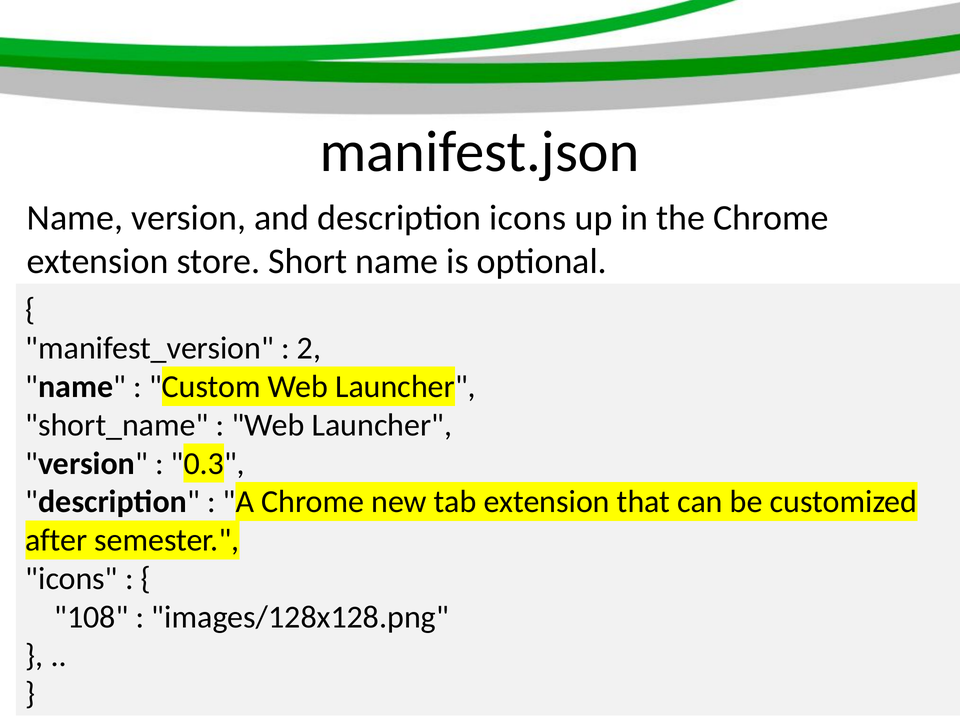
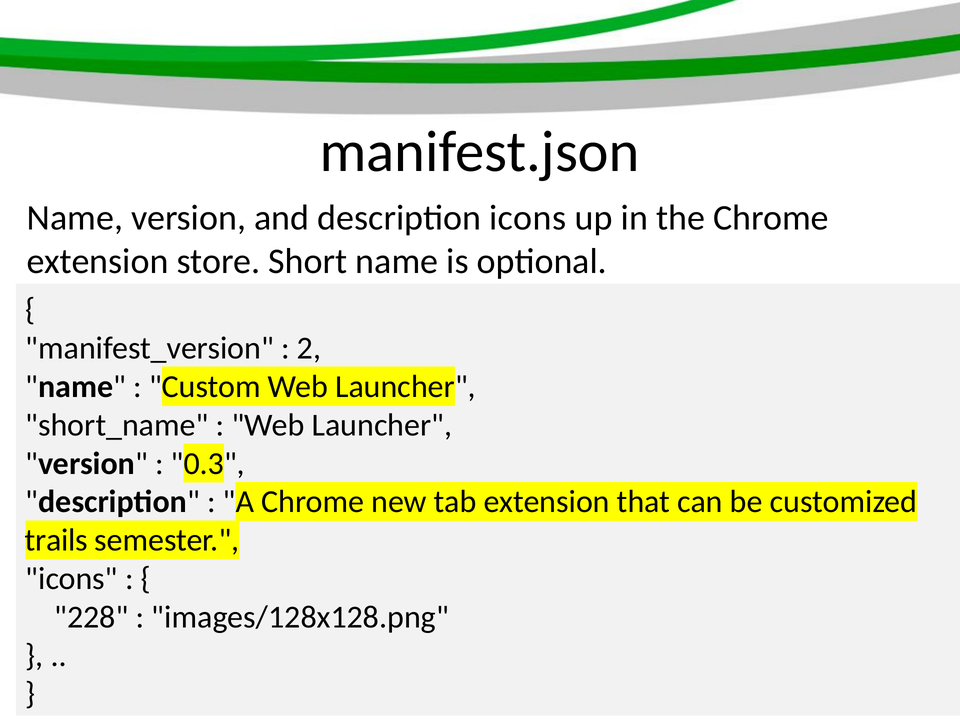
after: after -> trails
108: 108 -> 228
